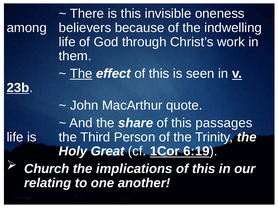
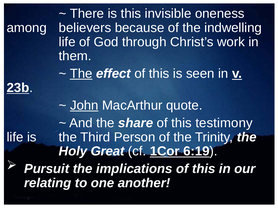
John underline: none -> present
passages: passages -> testimony
Church: Church -> Pursuit
